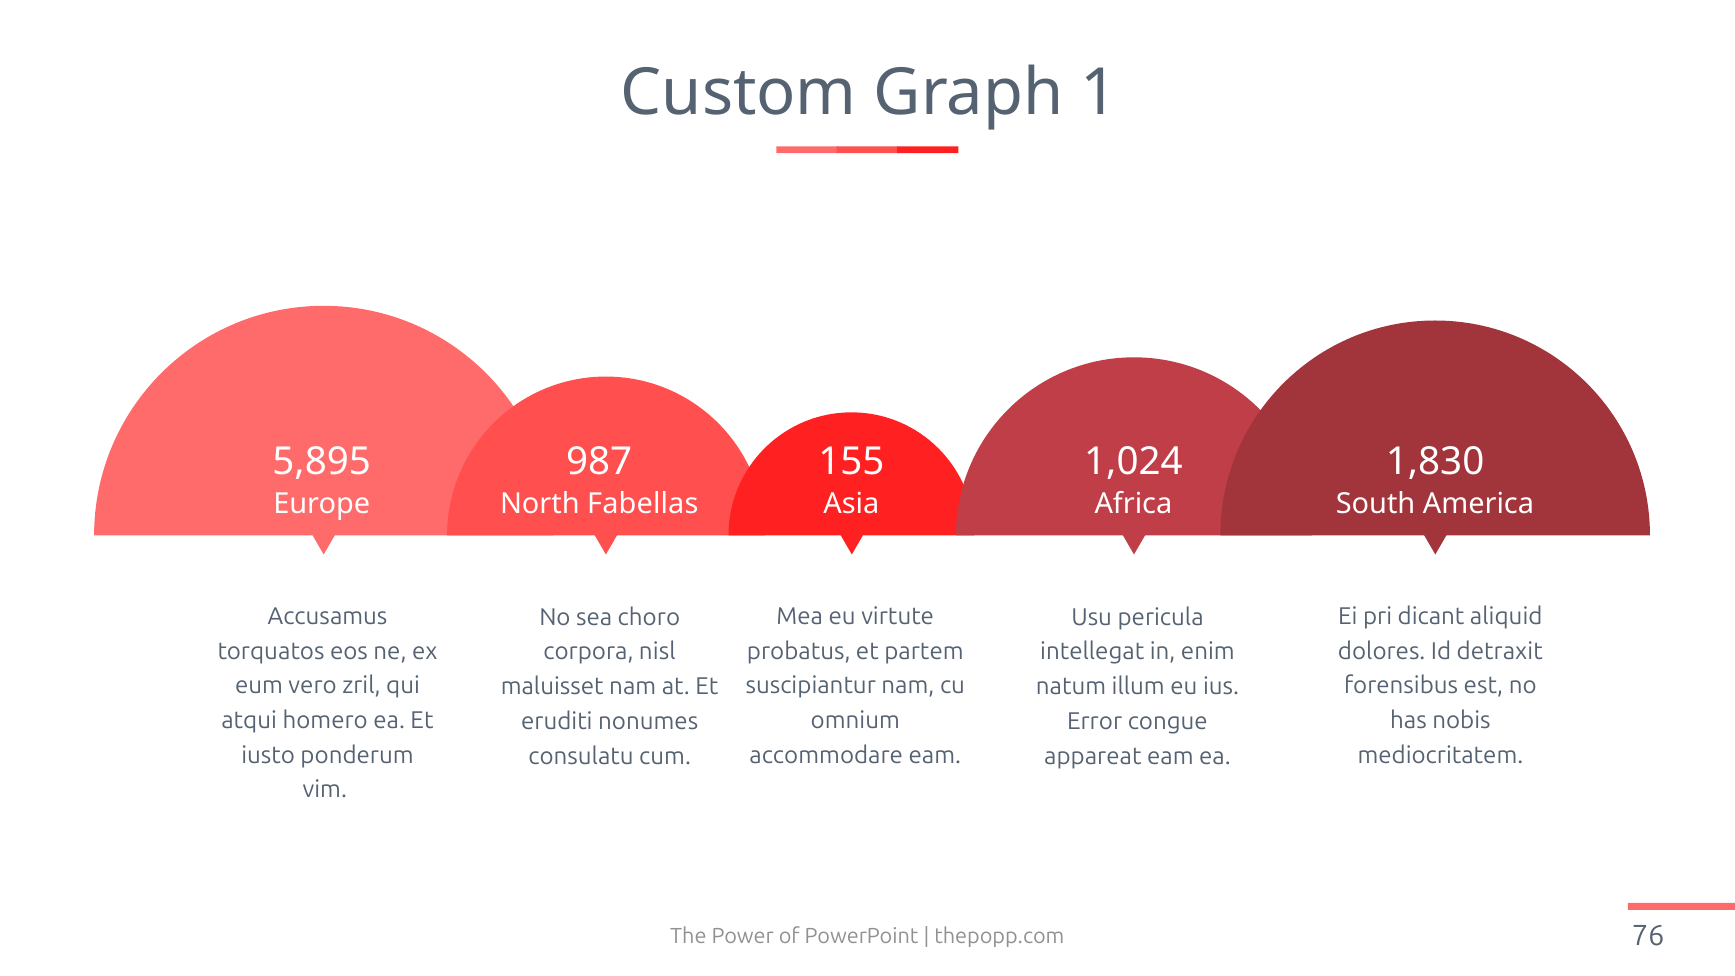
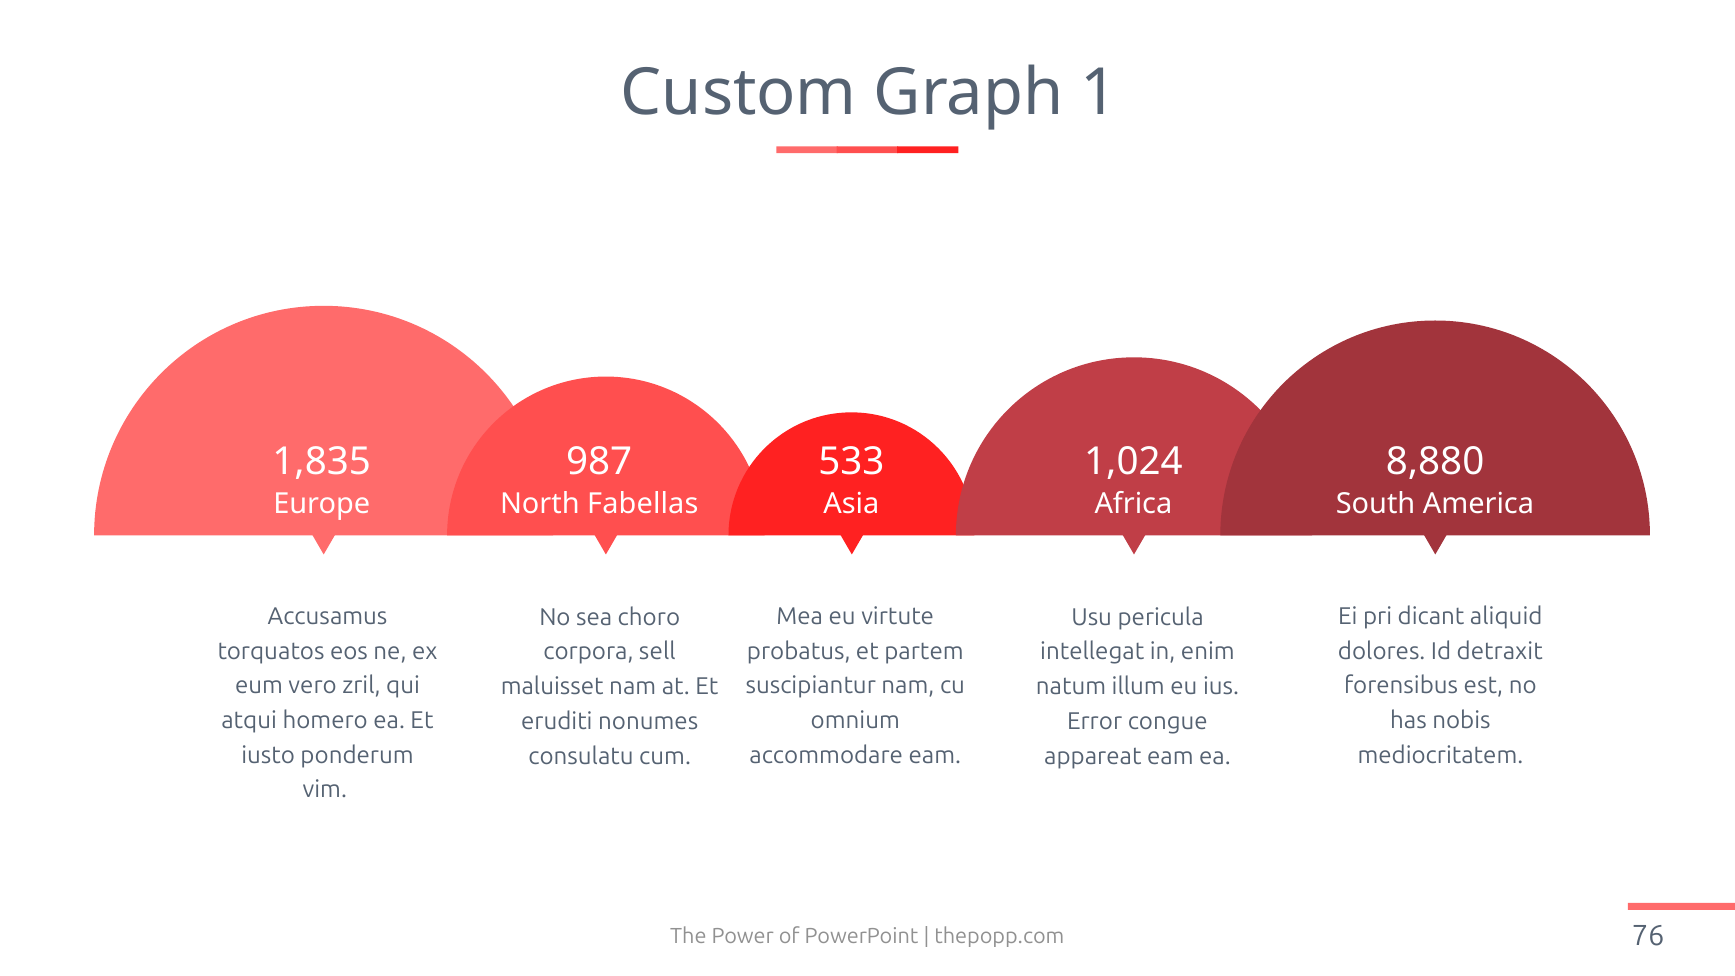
5,895: 5,895 -> 1,835
155: 155 -> 533
1,830: 1,830 -> 8,880
nisl: nisl -> sell
